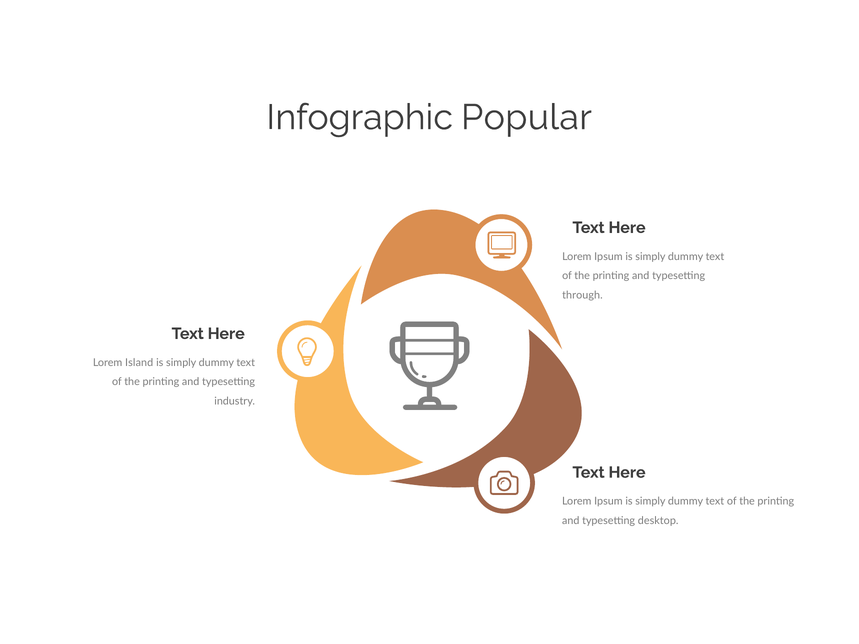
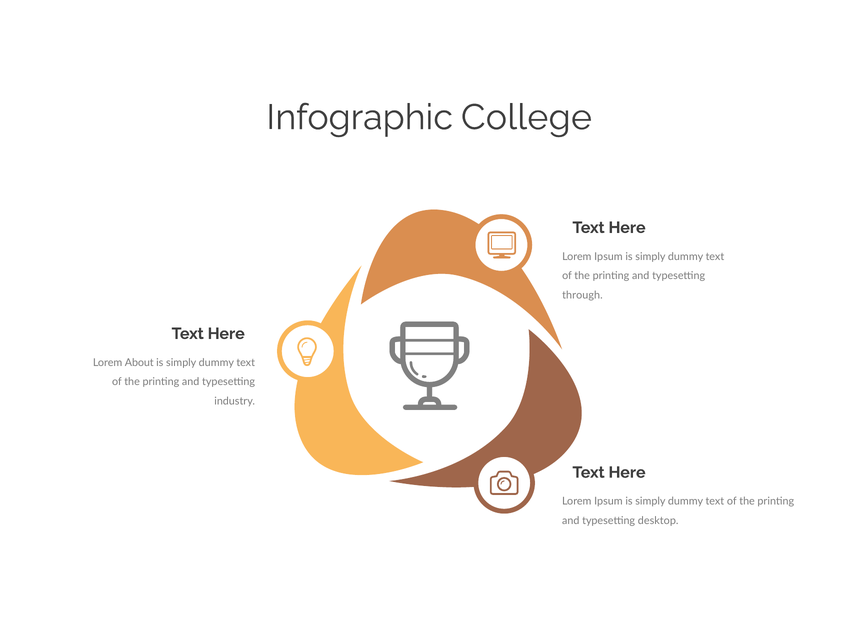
Popular: Popular -> College
Island: Island -> About
